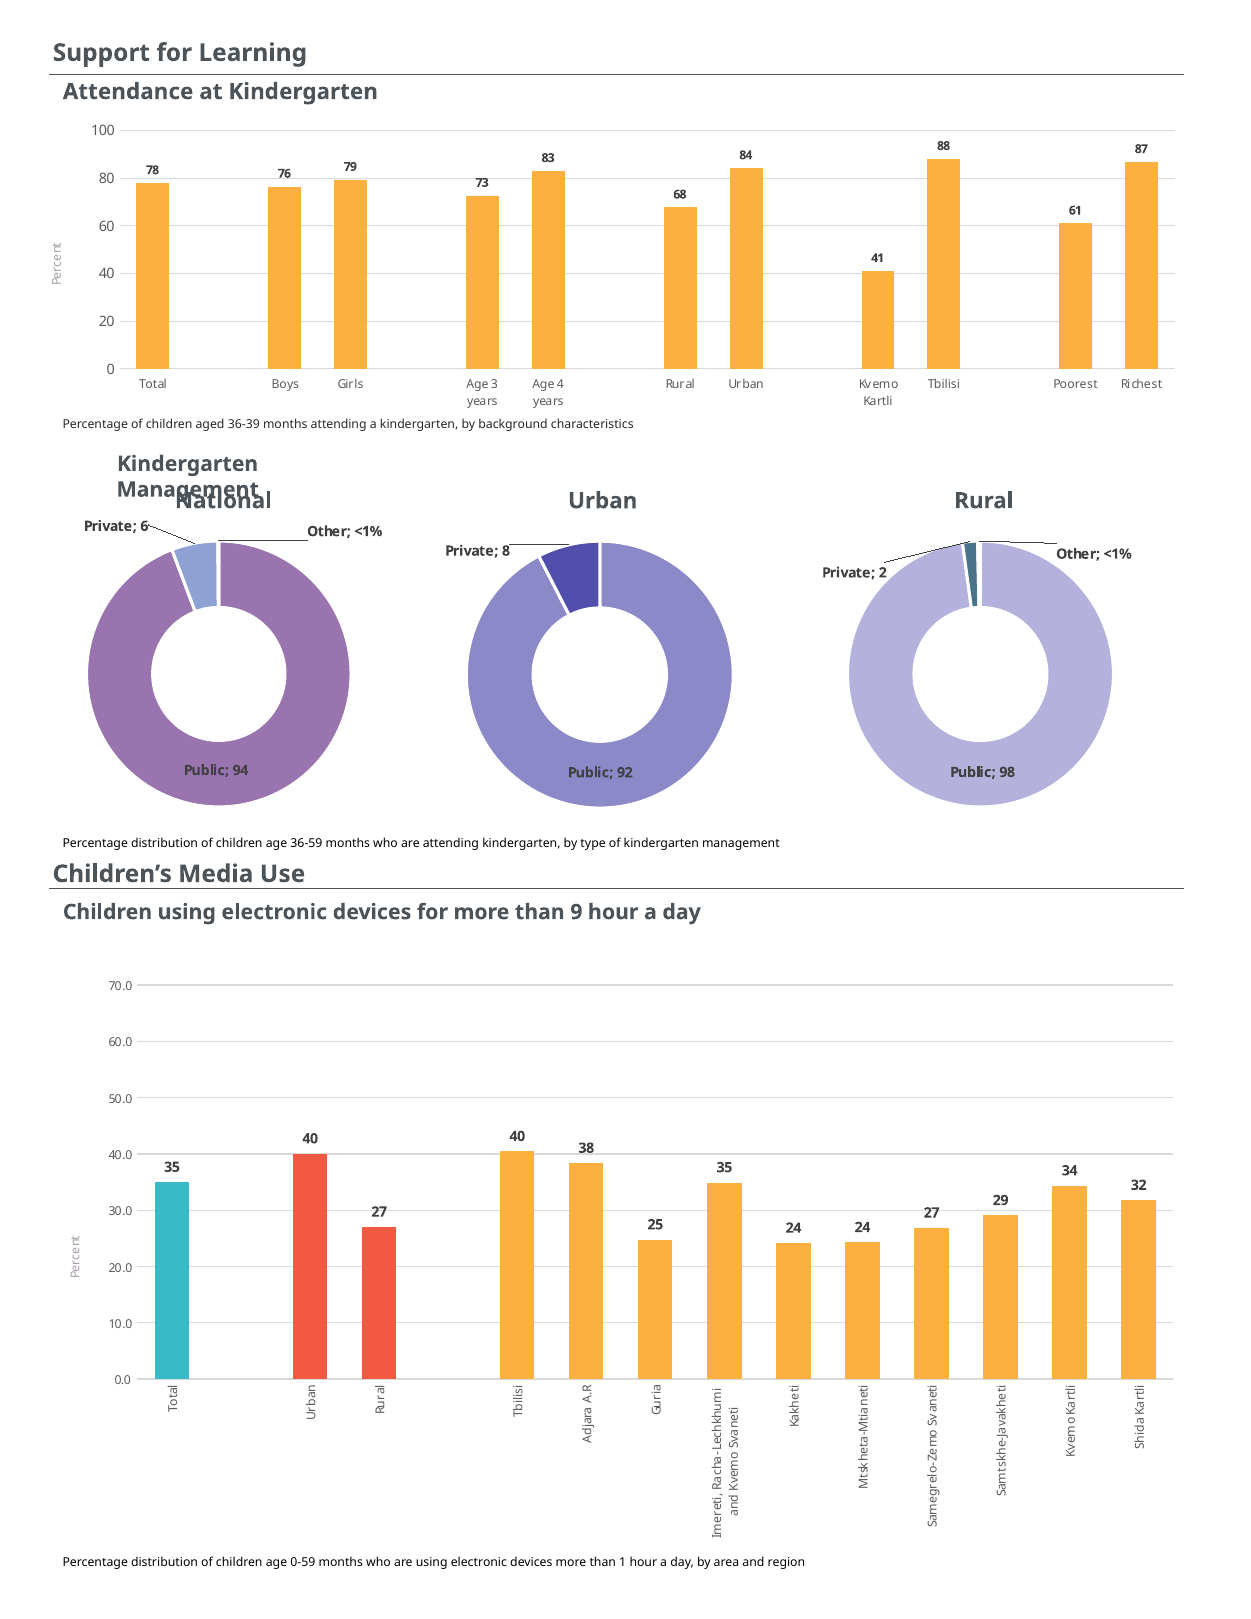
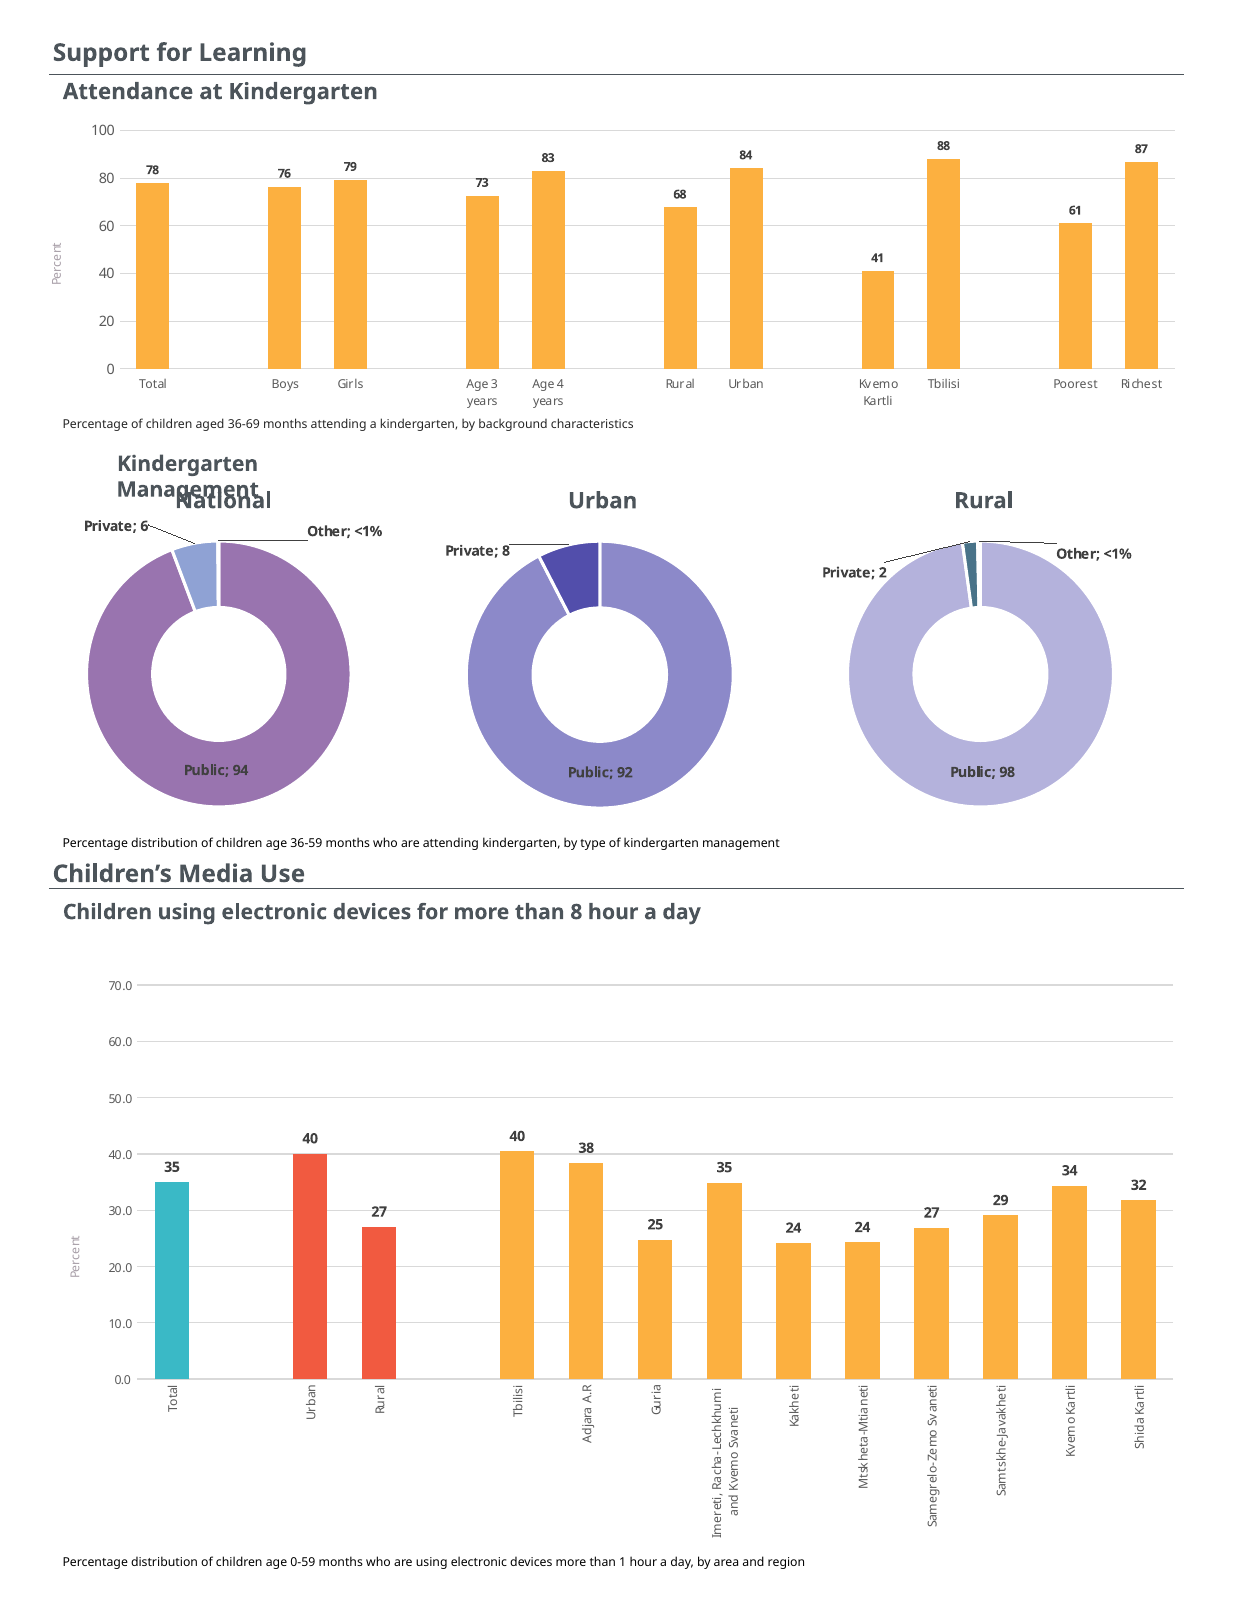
36-39: 36-39 -> 36-69
than 9: 9 -> 8
